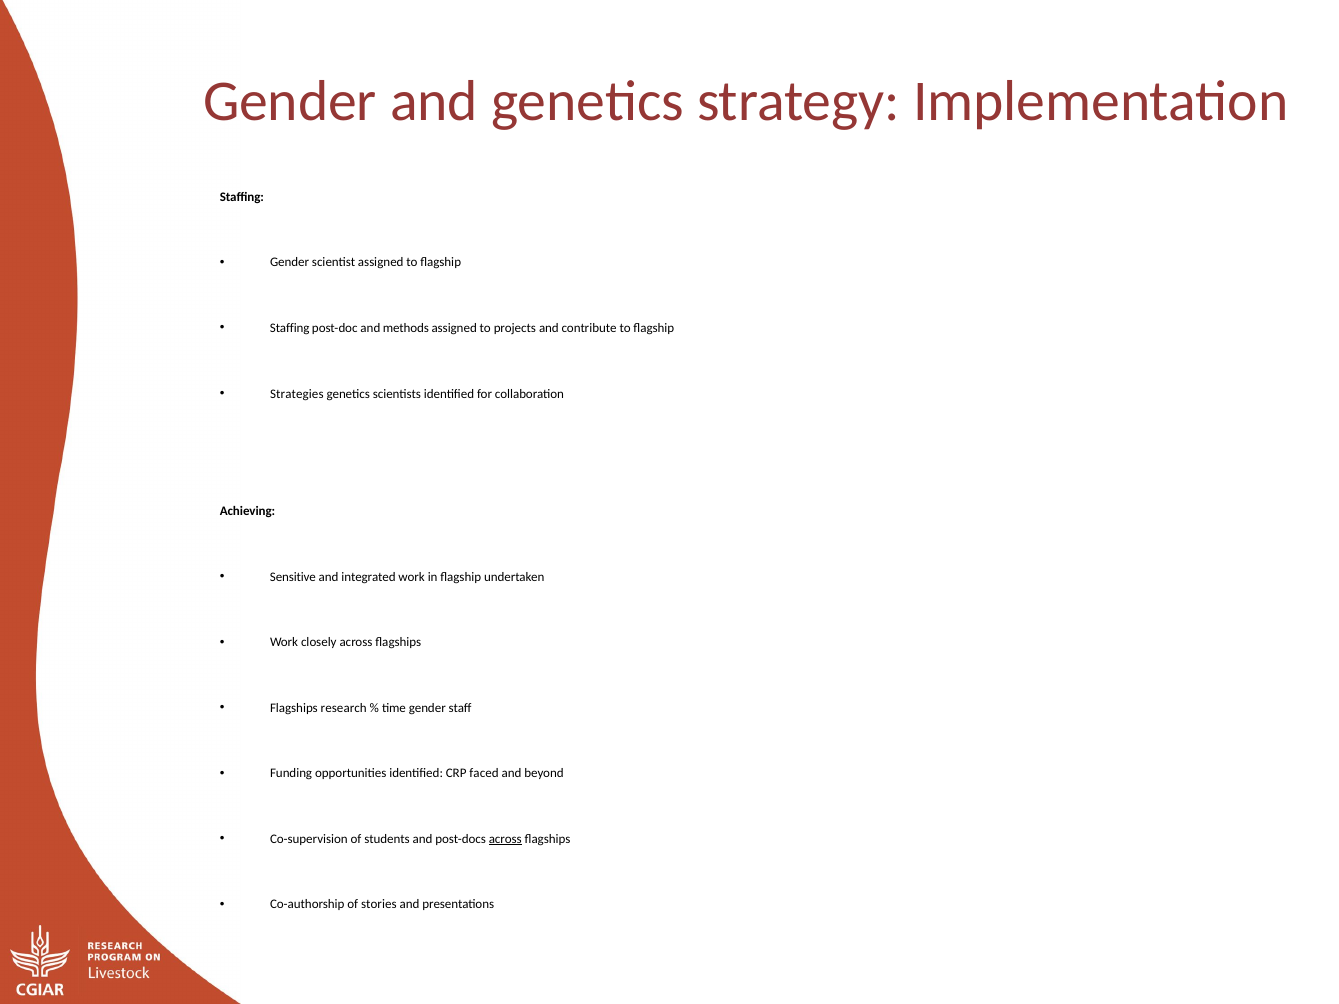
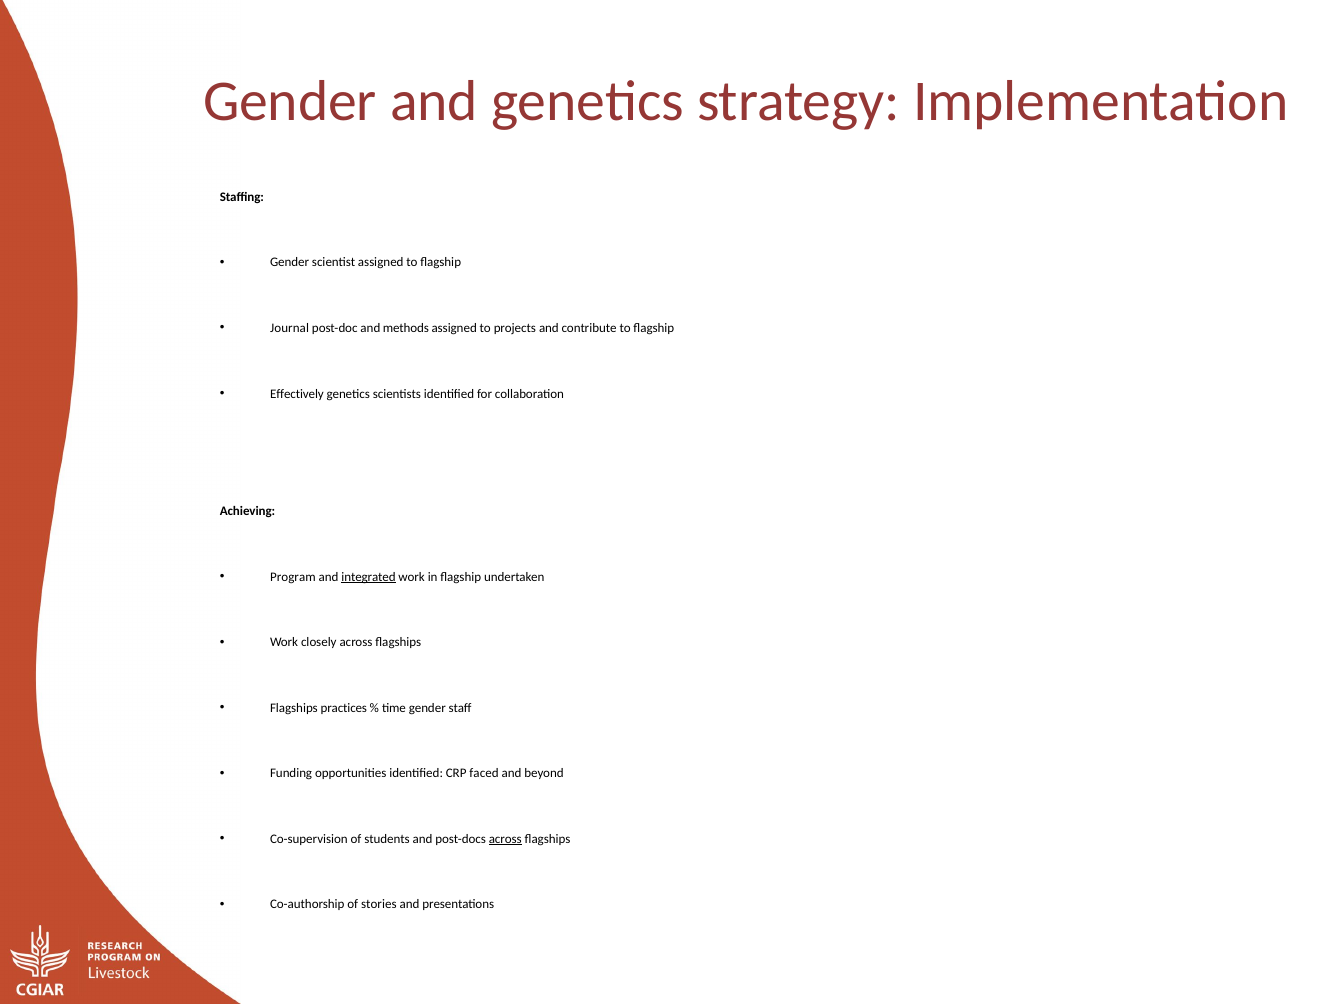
Staffing at (290, 328): Staffing -> Journal
Strategies: Strategies -> Effectively
Sensitive: Sensitive -> Program
integrated underline: none -> present
research: research -> practices
